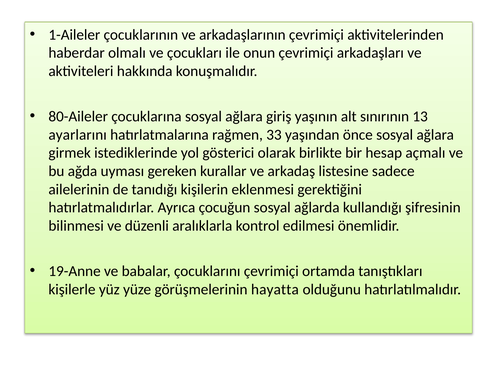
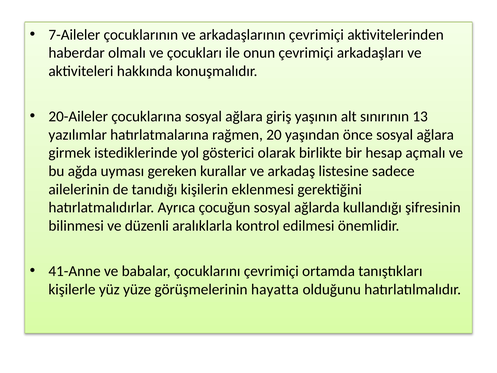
1-Aileler: 1-Aileler -> 7-Aileler
80-Aileler: 80-Aileler -> 20-Aileler
ayarlarını: ayarlarını -> yazılımlar
33: 33 -> 20
19-Anne: 19-Anne -> 41-Anne
